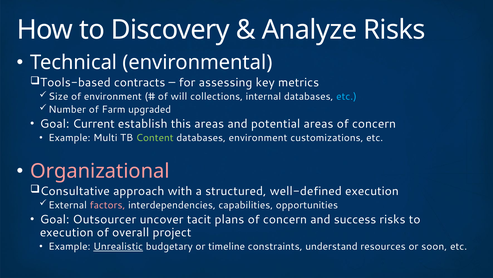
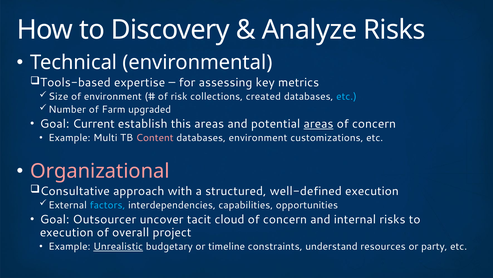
contracts: contracts -> expertise
will: will -> risk
internal: internal -> created
areas at (319, 124) underline: none -> present
Content colour: light green -> pink
factors colour: pink -> light blue
plans: plans -> cloud
success: success -> internal
soon: soon -> party
